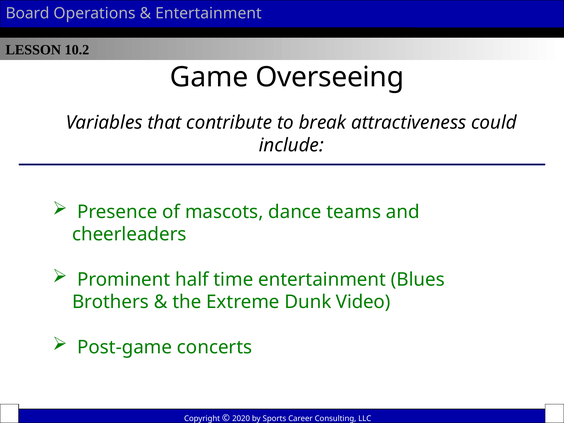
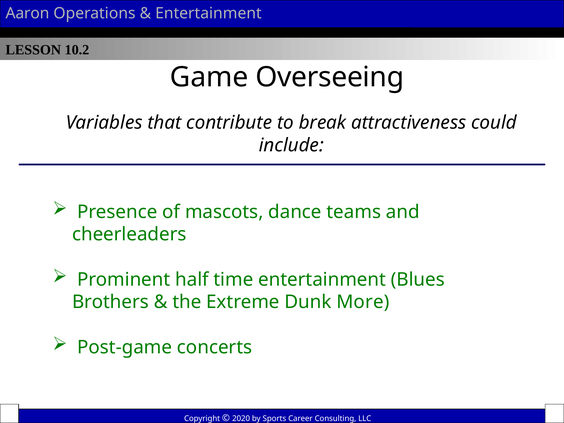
Board: Board -> Aaron
Video: Video -> More
